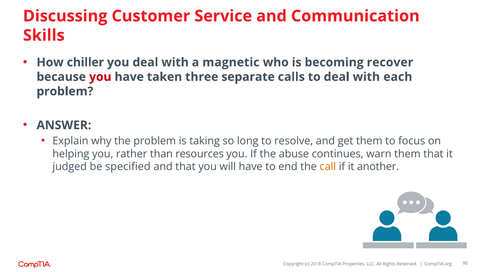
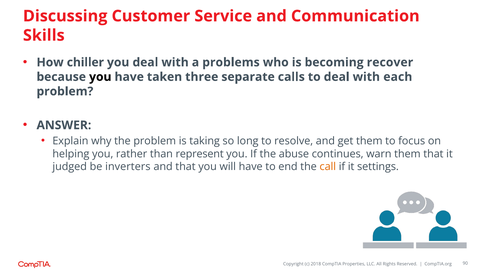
magnetic: magnetic -> problems
you at (100, 77) colour: red -> black
resources: resources -> represent
specified: specified -> inverters
another: another -> settings
